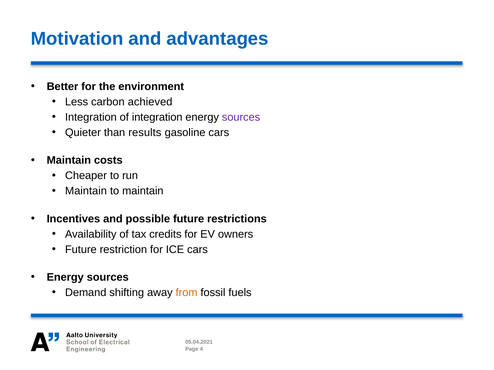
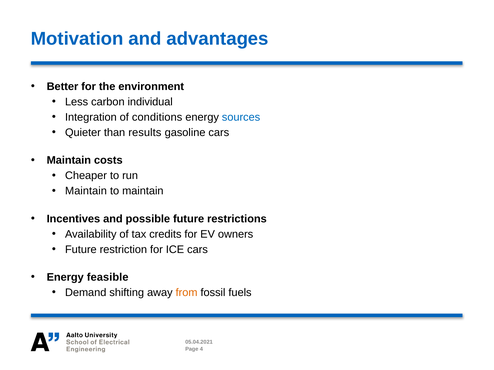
achieved: achieved -> individual
of integration: integration -> conditions
sources at (241, 117) colour: purple -> blue
sources at (108, 278): sources -> feasible
